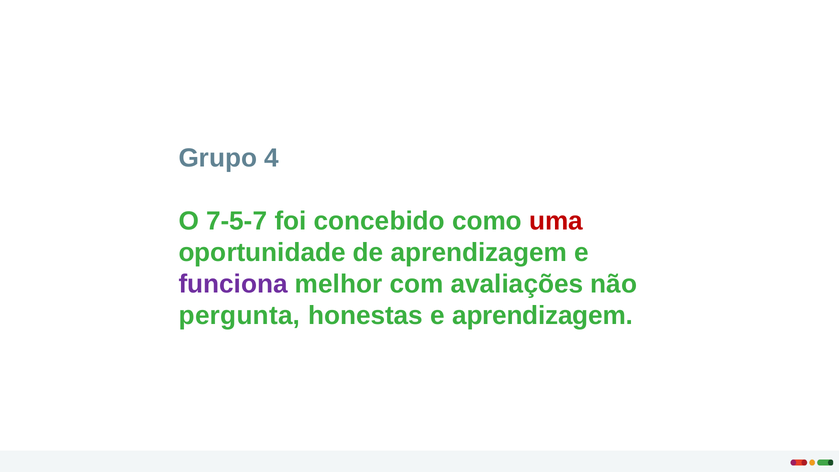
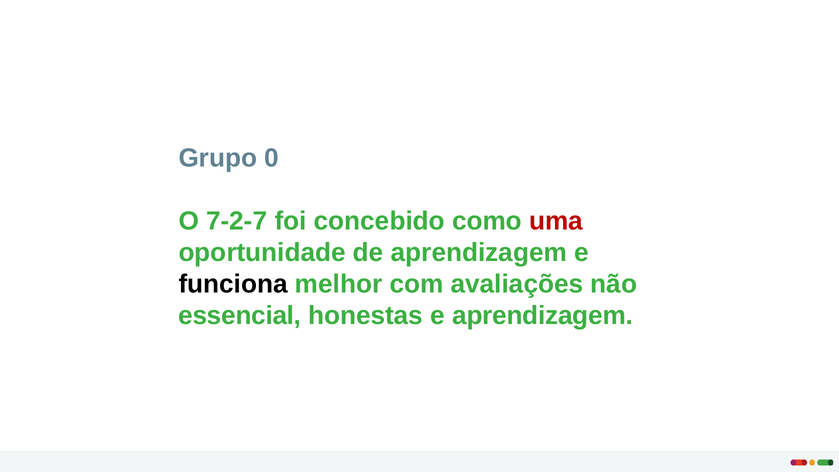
4: 4 -> 0
7-5-7: 7-5-7 -> 7-2-7
funciona colour: purple -> black
pergunta: pergunta -> essencial
